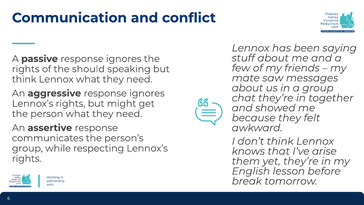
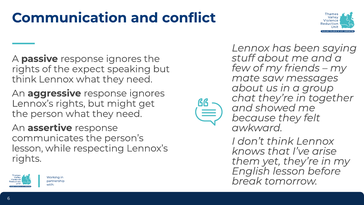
should: should -> expect
group at (27, 148): group -> lesson
